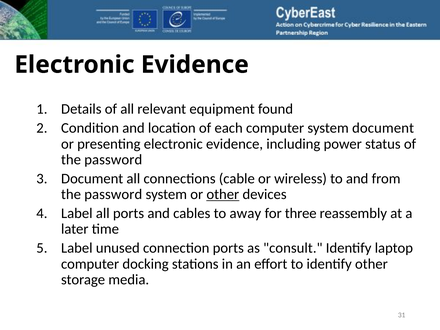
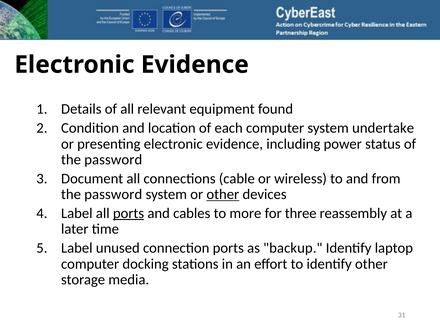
system document: document -> undertake
ports at (129, 213) underline: none -> present
away: away -> more
consult: consult -> backup
